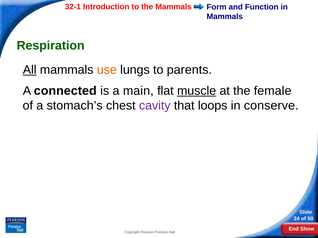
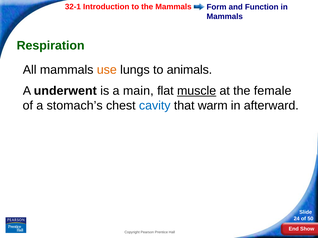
All underline: present -> none
parents: parents -> animals
connected: connected -> underwent
cavity colour: purple -> blue
loops: loops -> warm
conserve: conserve -> afterward
